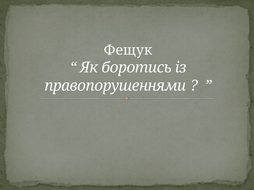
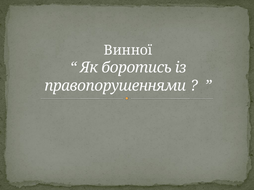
Фещук: Фещук -> Винної
